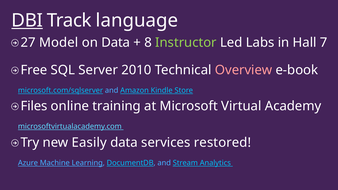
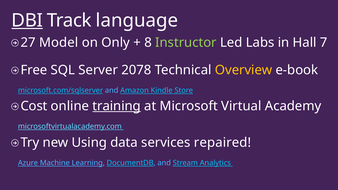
on Data: Data -> Only
2010: 2010 -> 2078
Overview colour: pink -> yellow
Files: Files -> Cost
training underline: none -> present
Easily: Easily -> Using
restored: restored -> repaired
